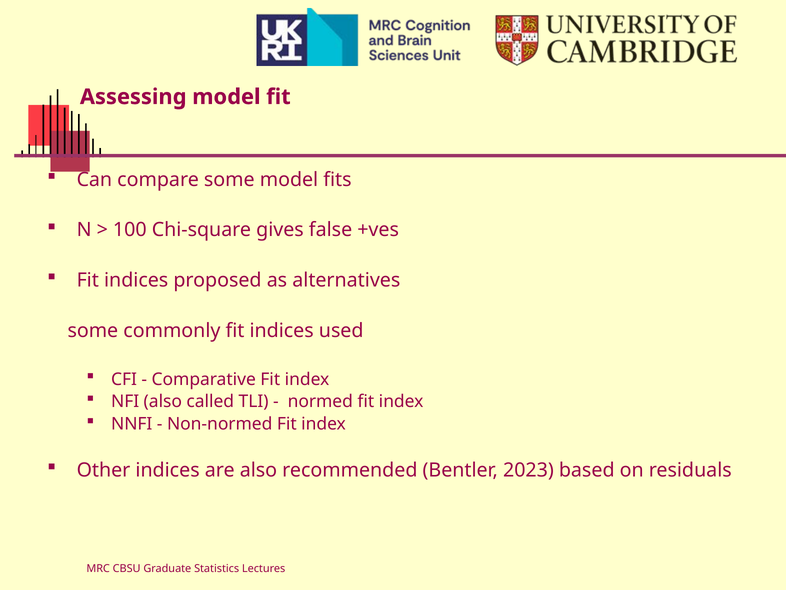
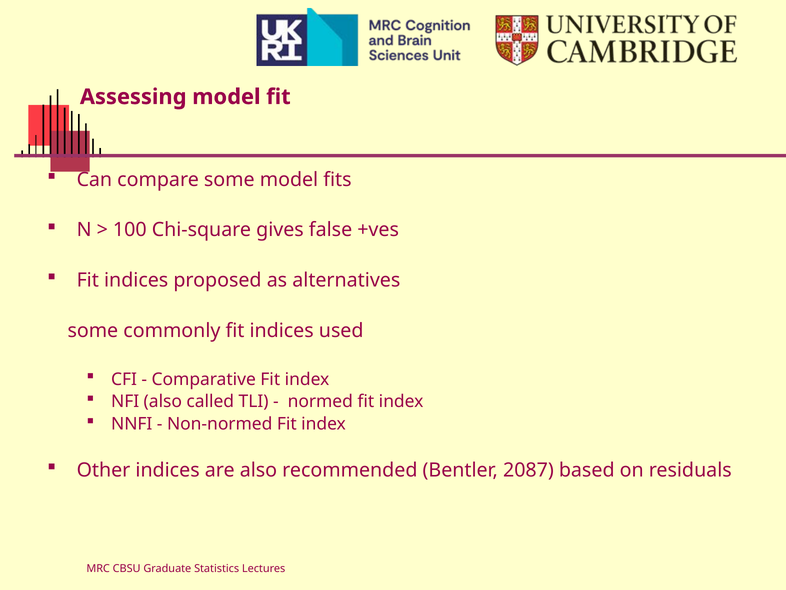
2023: 2023 -> 2087
